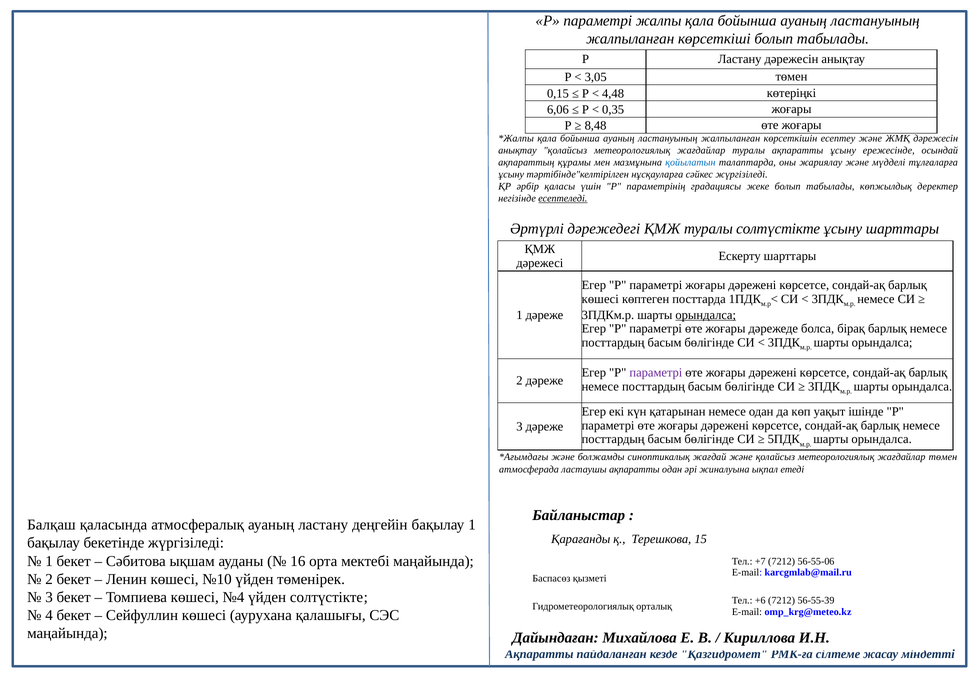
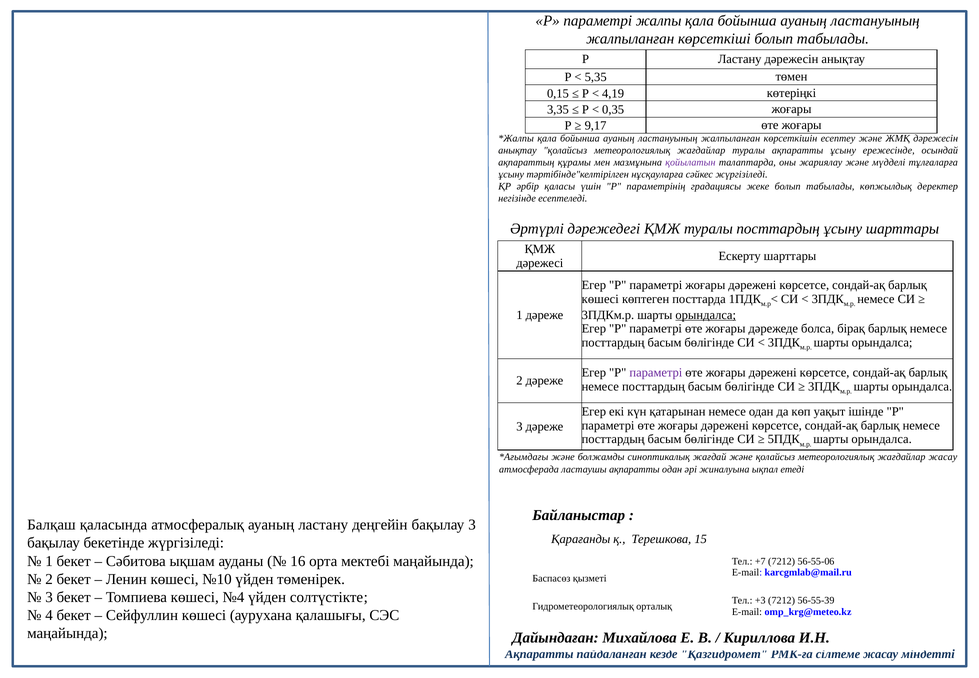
3,05: 3,05 -> 5,35
4,48: 4,48 -> 4,19
6,06: 6,06 -> 3,35
8,48: 8,48 -> 9,17
қойылатын colour: blue -> purple
есептеледі underline: present -> none
туралы солтүстікте: солтүстікте -> посттардың
жағдайлар төмен: төмен -> жасау
бақылау 1: 1 -> 3
+6: +6 -> +3
